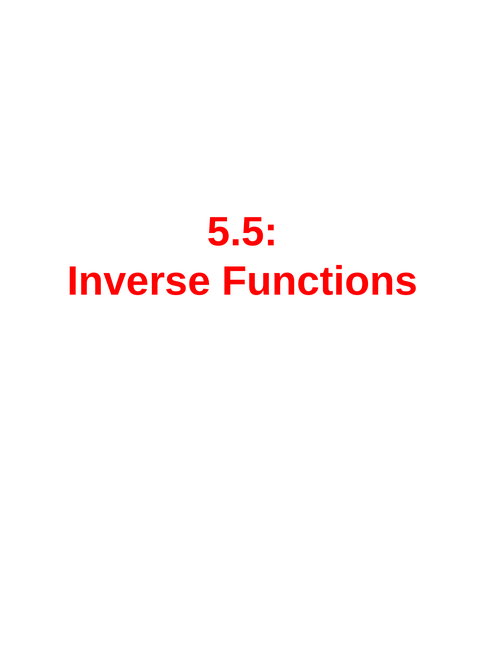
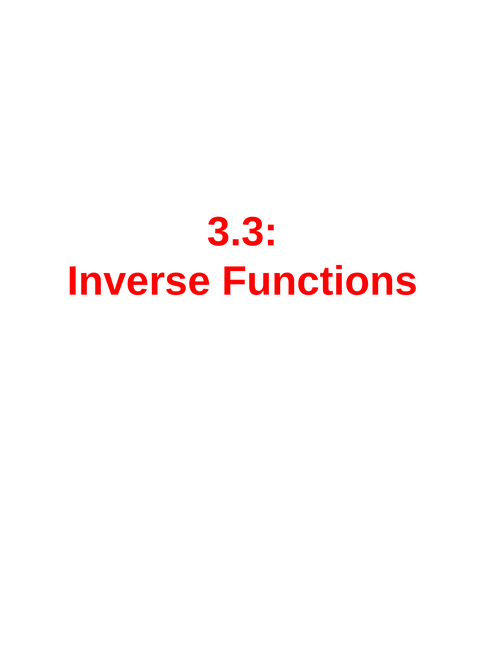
5.5: 5.5 -> 3.3
